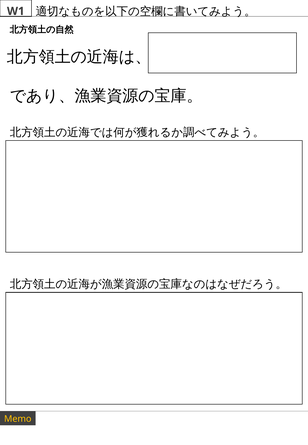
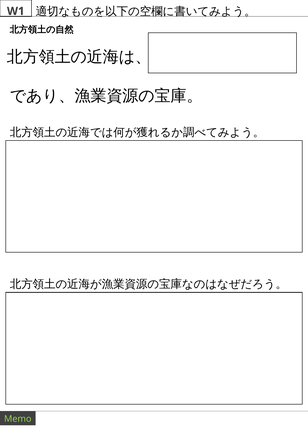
Memo colour: yellow -> light green
